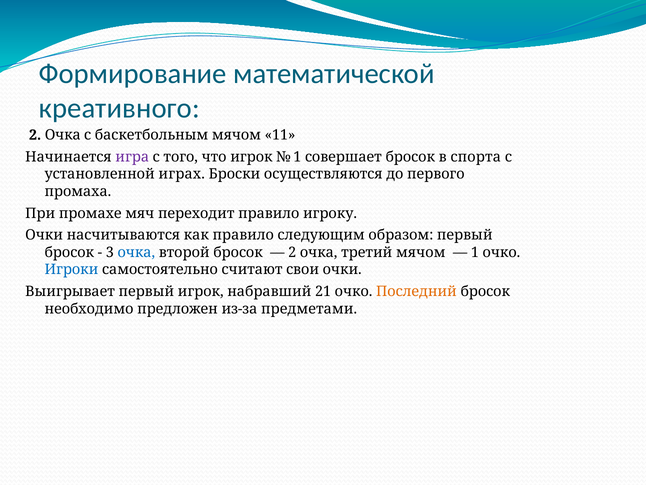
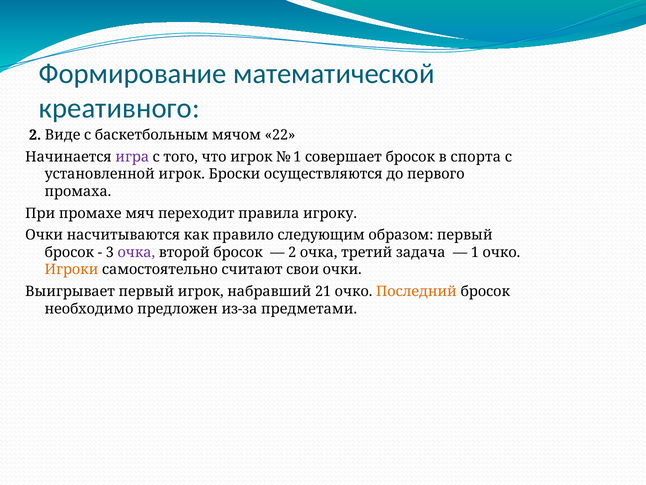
Очка at (63, 135): Очка -> Виде
11: 11 -> 22
установленной играх: играх -> игрок
переходит правило: правило -> правила
очка at (136, 252) colour: blue -> purple
третий мячом: мячом -> задача
Игроки colour: blue -> orange
